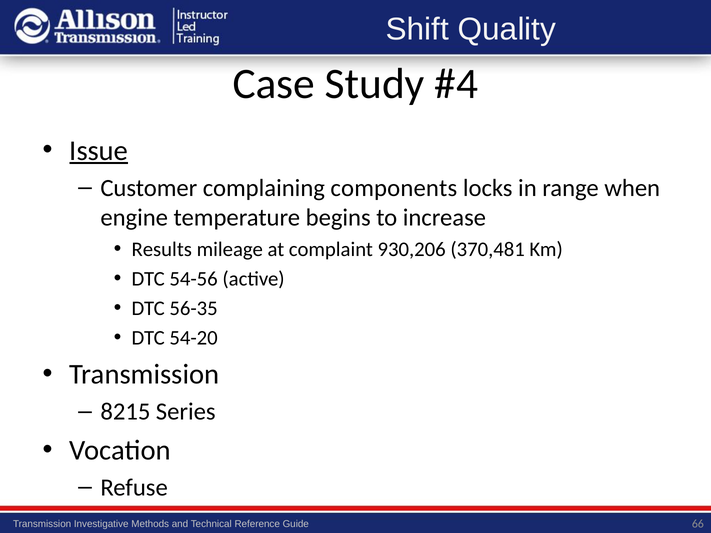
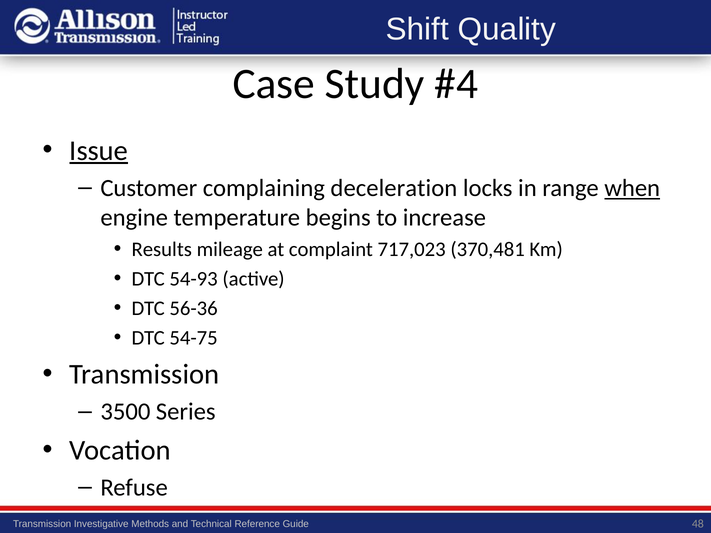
components: components -> deceleration
when underline: none -> present
930,206: 930,206 -> 717,023
54-56: 54-56 -> 54-93
56-35: 56-35 -> 56-36
54-20: 54-20 -> 54-75
8215: 8215 -> 3500
66: 66 -> 48
